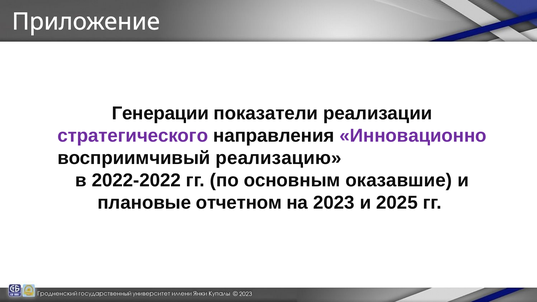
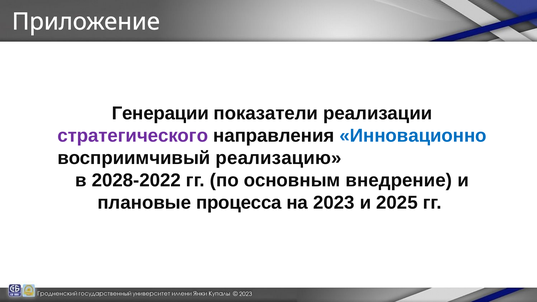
Инновационно colour: purple -> blue
2022-2022: 2022-2022 -> 2028-2022
оказавшие: оказавшие -> внедрение
отчетном: отчетном -> процесса
